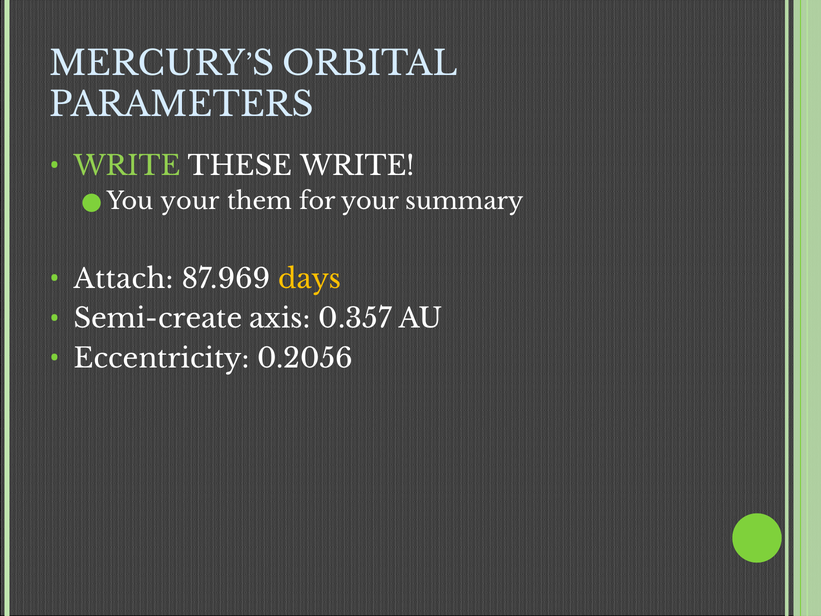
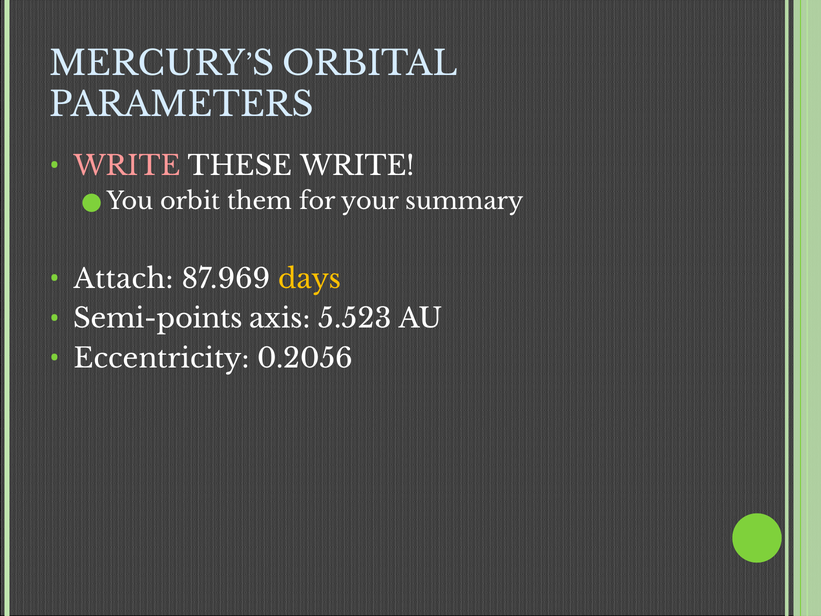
WRITE at (127, 166) colour: light green -> pink
your at (190, 201): your -> orbit
Semi-create: Semi-create -> Semi-points
0.357: 0.357 -> 5.523
